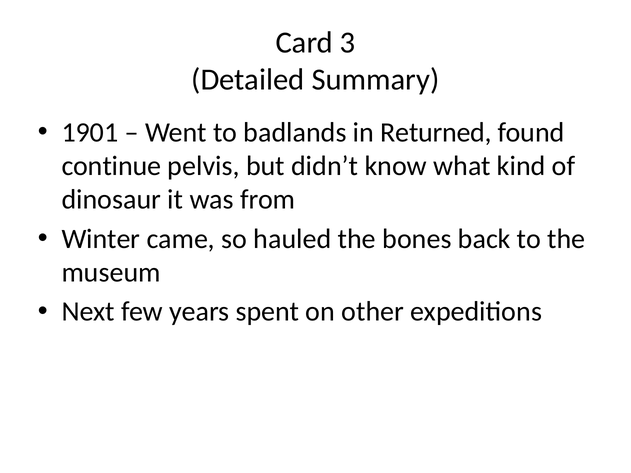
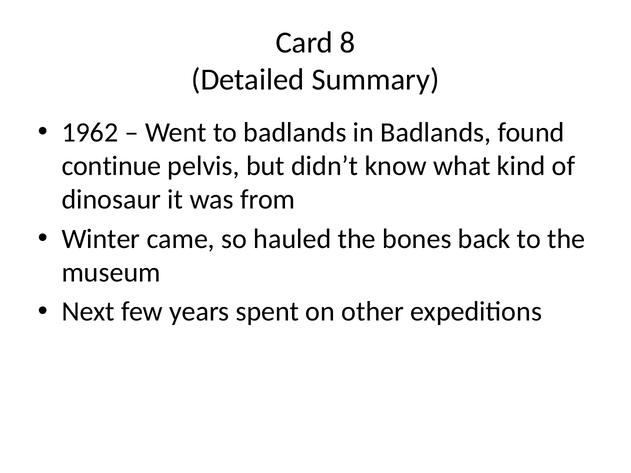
3: 3 -> 8
1901: 1901 -> 1962
in Returned: Returned -> Badlands
